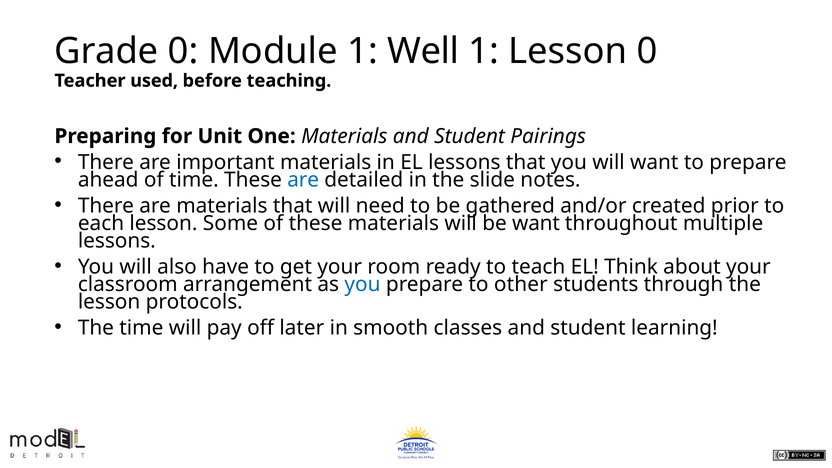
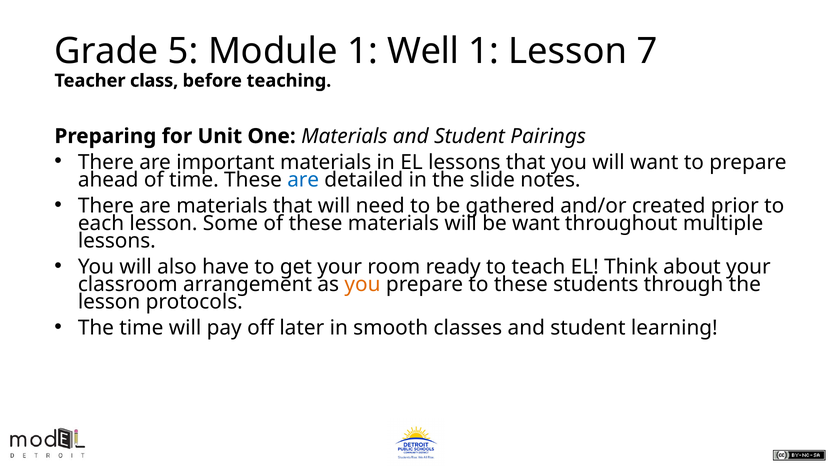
Grade 0: 0 -> 5
Lesson 0: 0 -> 7
used: used -> class
you at (362, 284) colour: blue -> orange
to other: other -> these
